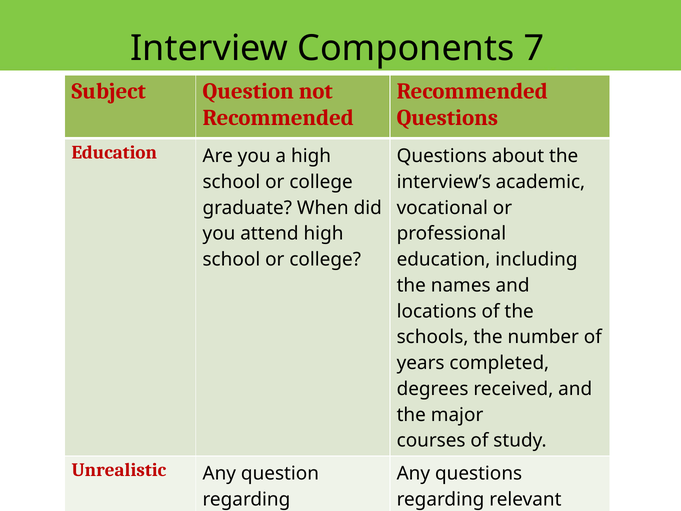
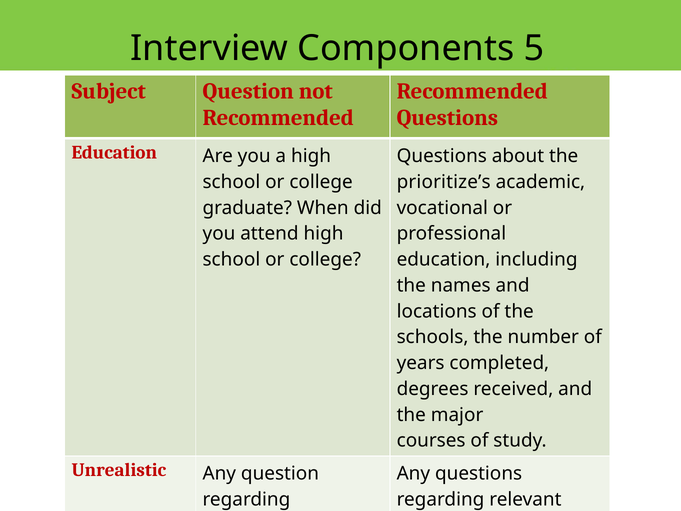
7: 7 -> 5
interview’s: interview’s -> prioritize’s
